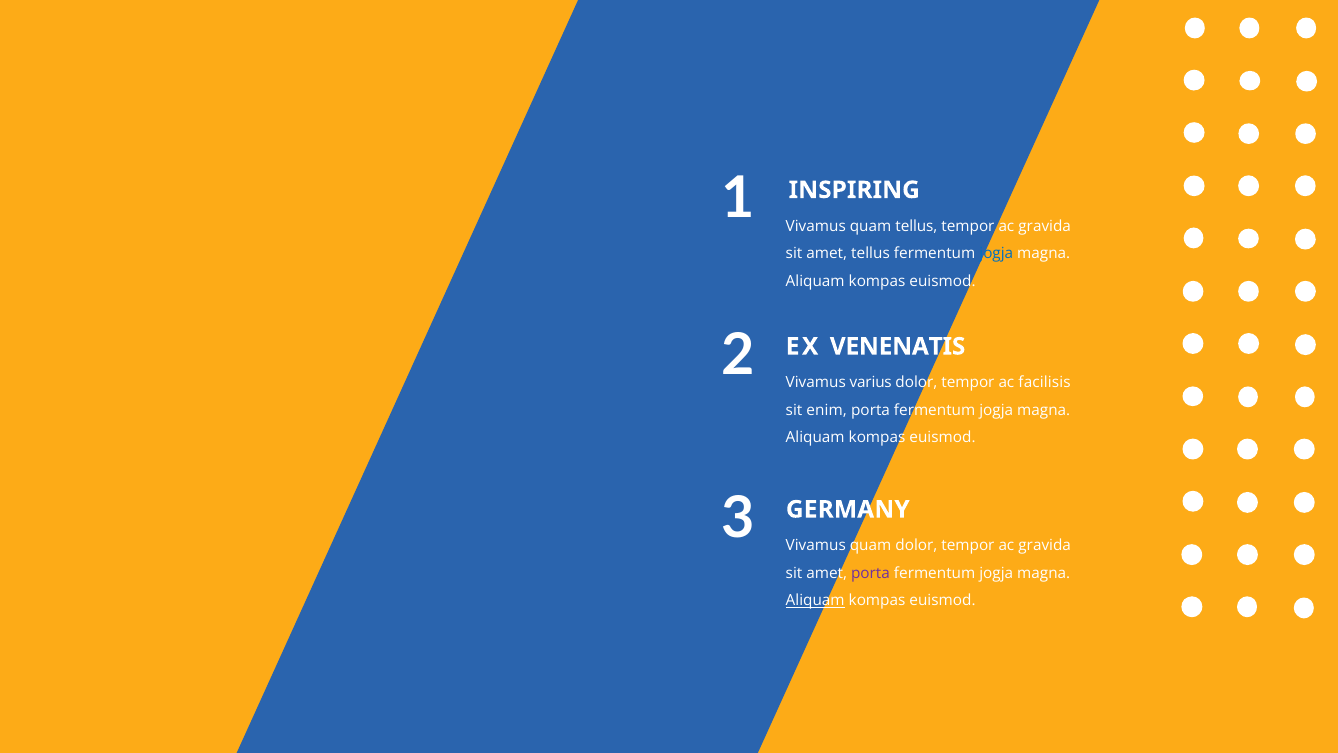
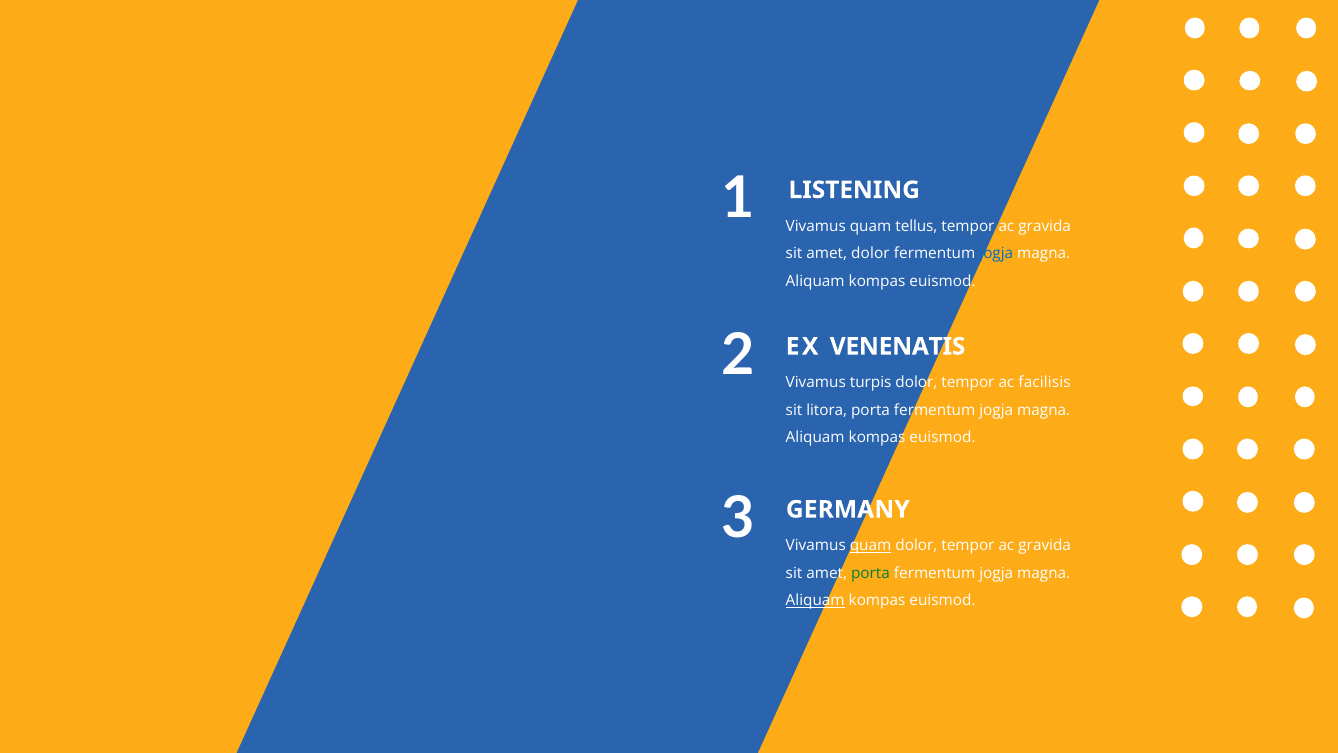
INSPIRING: INSPIRING -> LISTENING
amet tellus: tellus -> dolor
varius: varius -> turpis
enim: enim -> litora
quam at (871, 545) underline: none -> present
porta at (871, 573) colour: purple -> green
